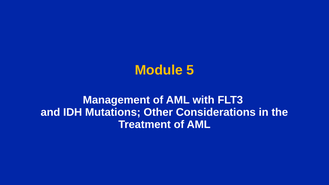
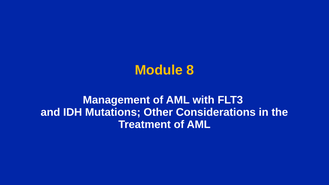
5: 5 -> 8
